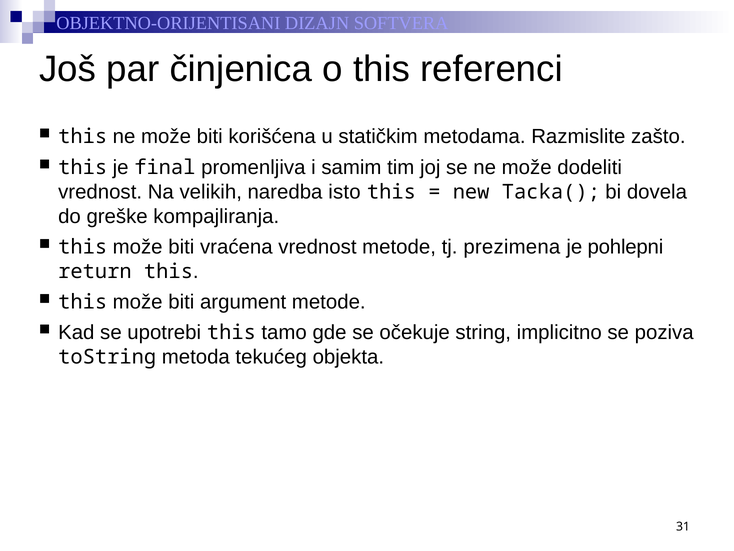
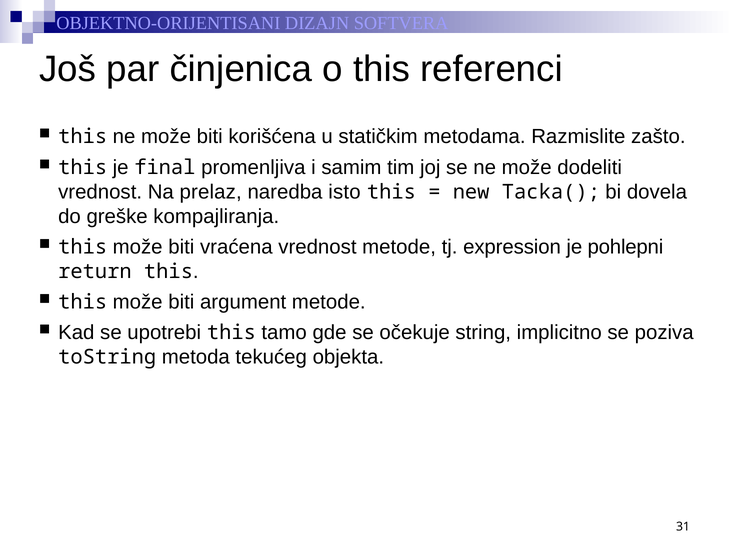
velikih: velikih -> prelaz
prezimena: prezimena -> expression
